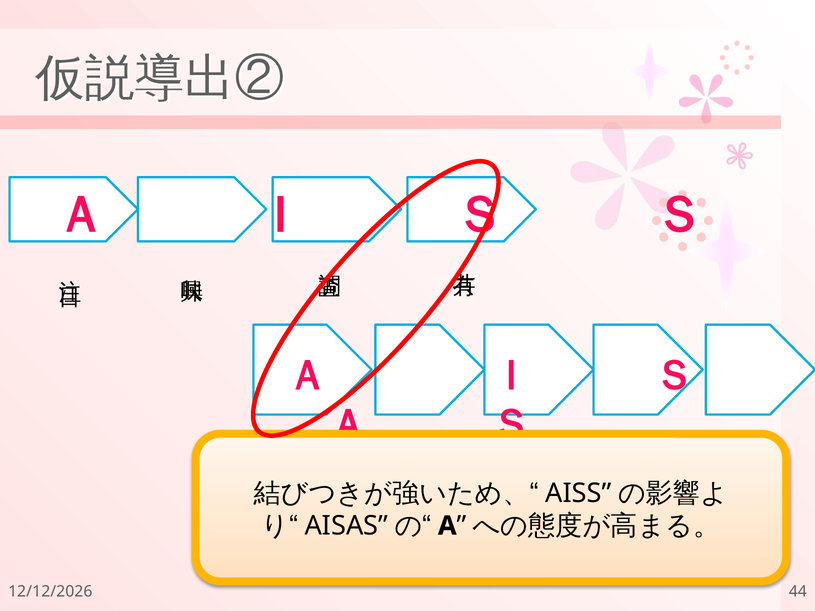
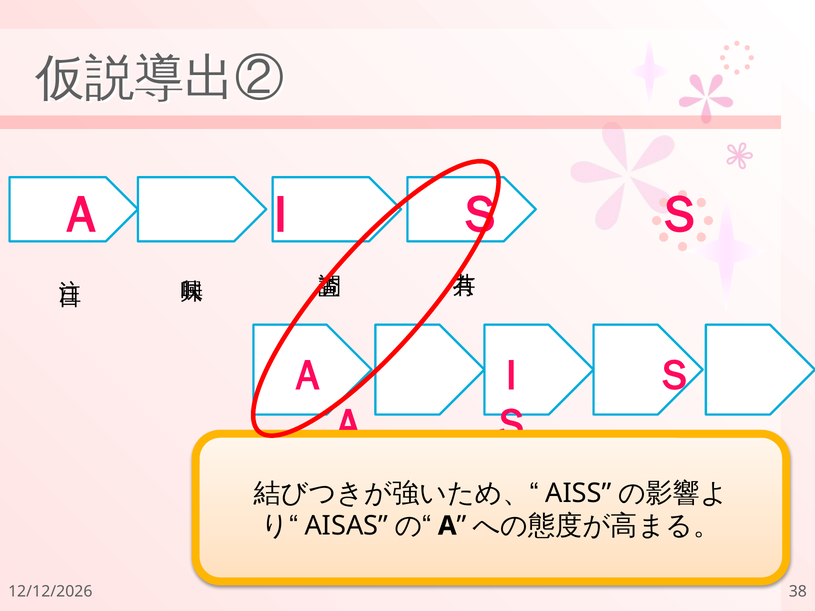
44: 44 -> 38
